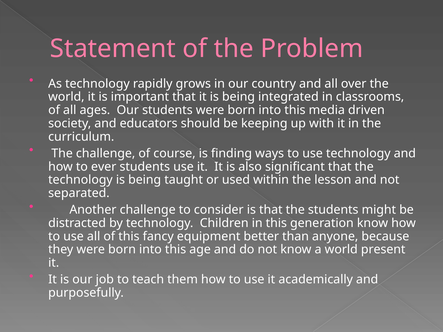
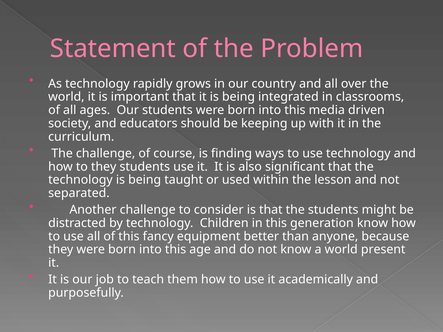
to ever: ever -> they
